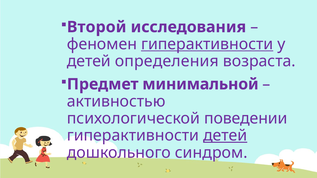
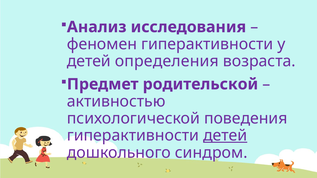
Второй: Второй -> Анализ
гиперактивности at (207, 44) underline: present -> none
минимальной: минимальной -> родительской
поведении: поведении -> поведения
